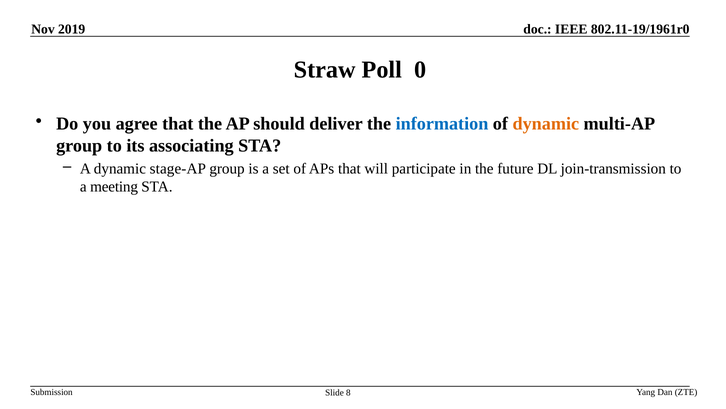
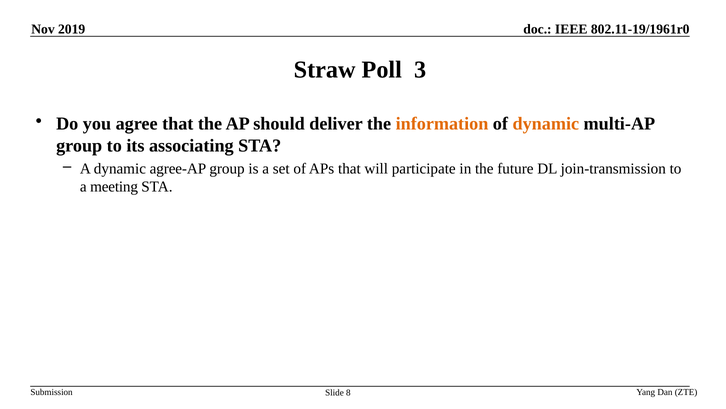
0: 0 -> 3
information colour: blue -> orange
stage-AP: stage-AP -> agree-AP
